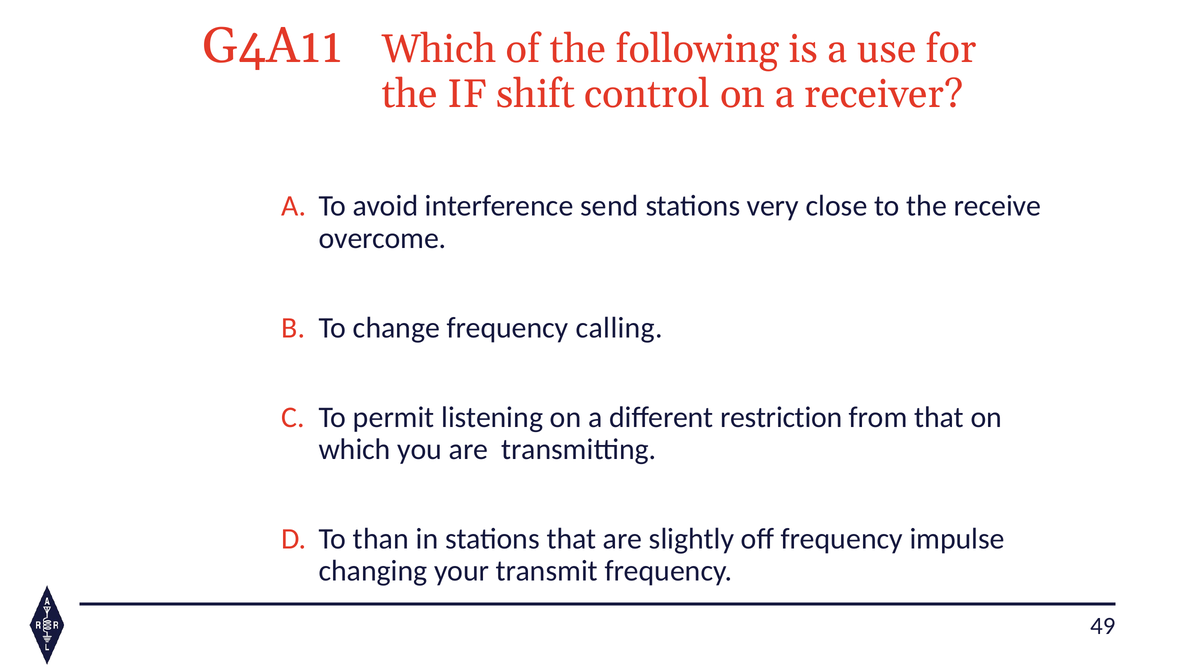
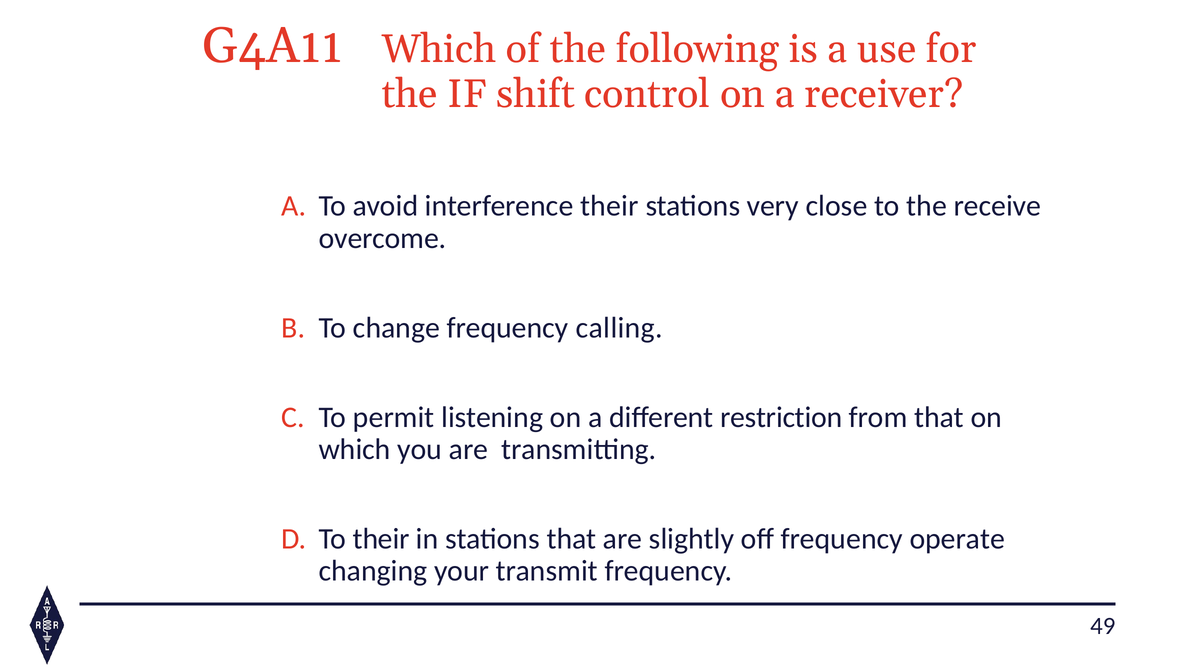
interference send: send -> their
To than: than -> their
impulse: impulse -> operate
